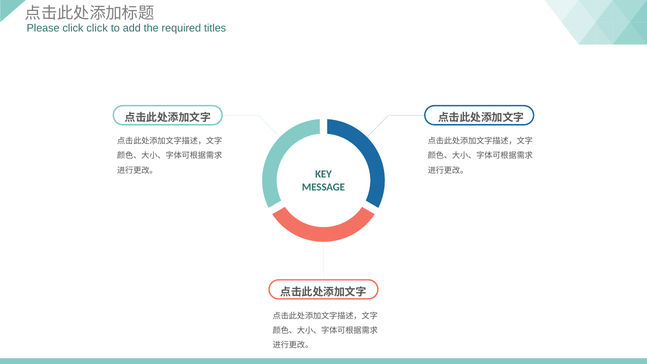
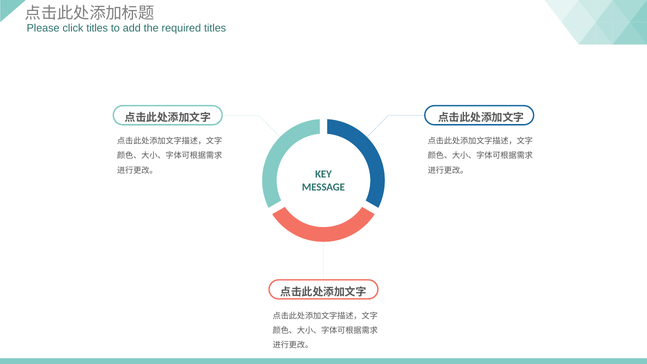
click click: click -> titles
